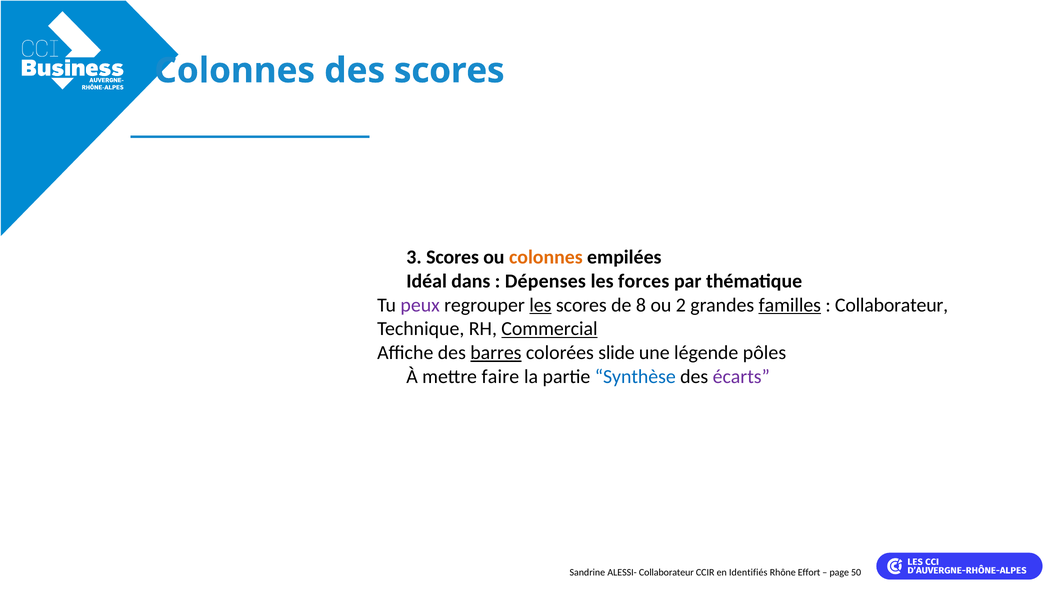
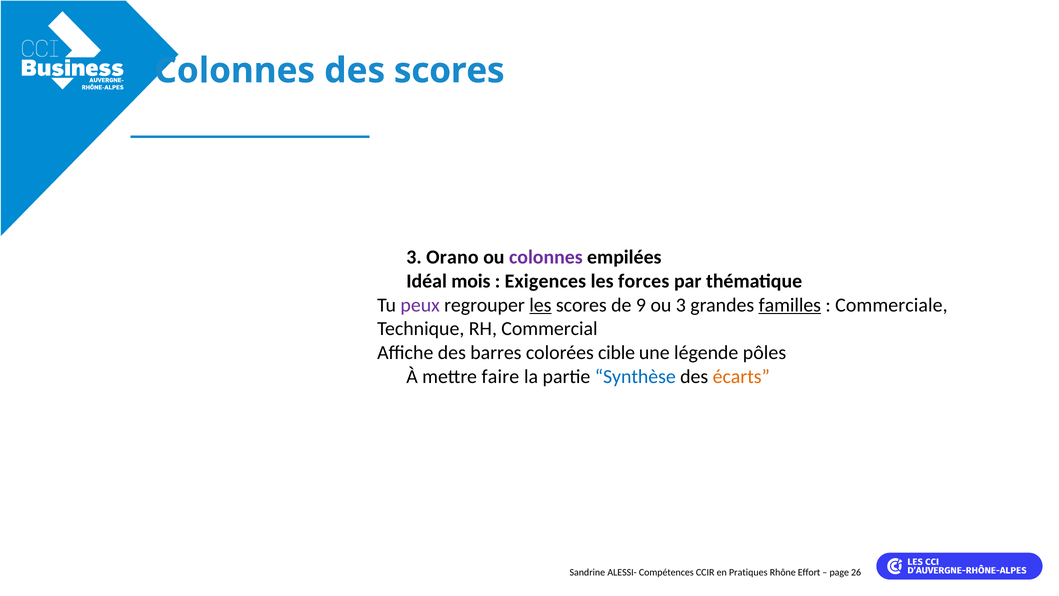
Scores at (453, 257): Scores -> Orano
colonnes at (546, 257) colour: orange -> purple
dans: dans -> mois
Dépenses: Dépenses -> Exigences
8: 8 -> 9
2: 2 -> 3
Collaborateur at (892, 305): Collaborateur -> Commerciale
Commercial underline: present -> none
barres underline: present -> none
slide: slide -> cible
écarts colour: purple -> orange
ALESSI- Collaborateur: Collaborateur -> Compétences
Identifiés: Identifiés -> Pratiques
50: 50 -> 26
